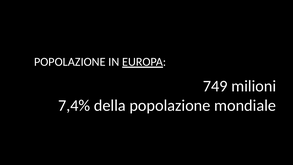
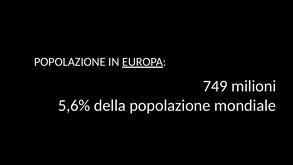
7,4%: 7,4% -> 5,6%
